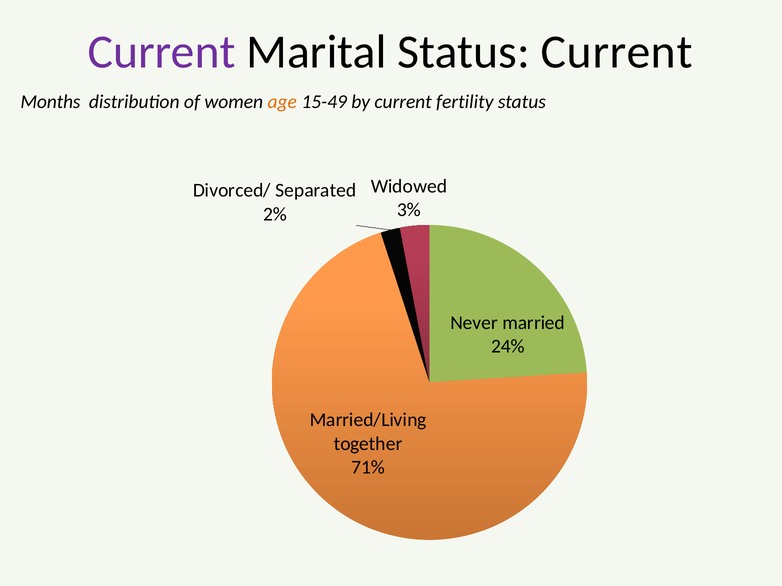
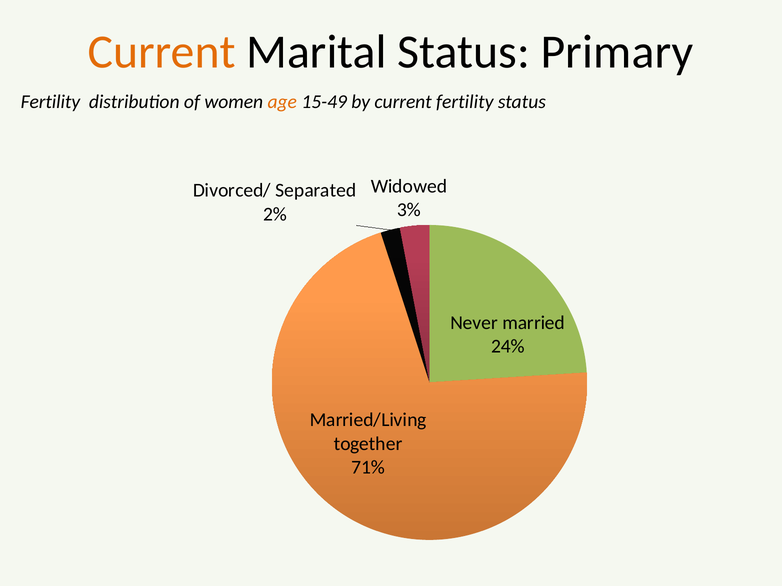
Current at (162, 52) colour: purple -> orange
Status Current: Current -> Primary
Months at (50, 102): Months -> Fertility
